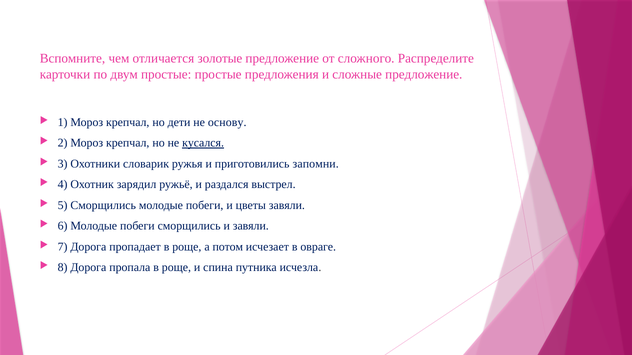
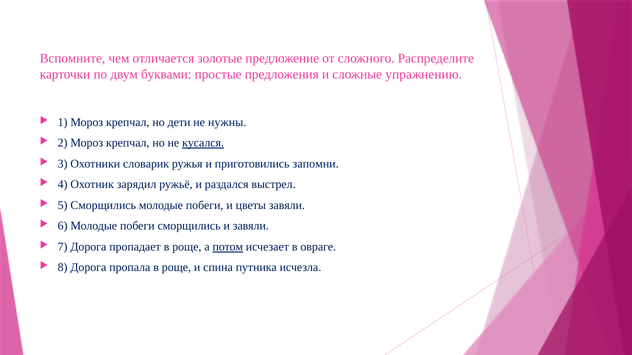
двум простые: простые -> буквами
сложные предложение: предложение -> упражнению
основу: основу -> нужны
потом underline: none -> present
